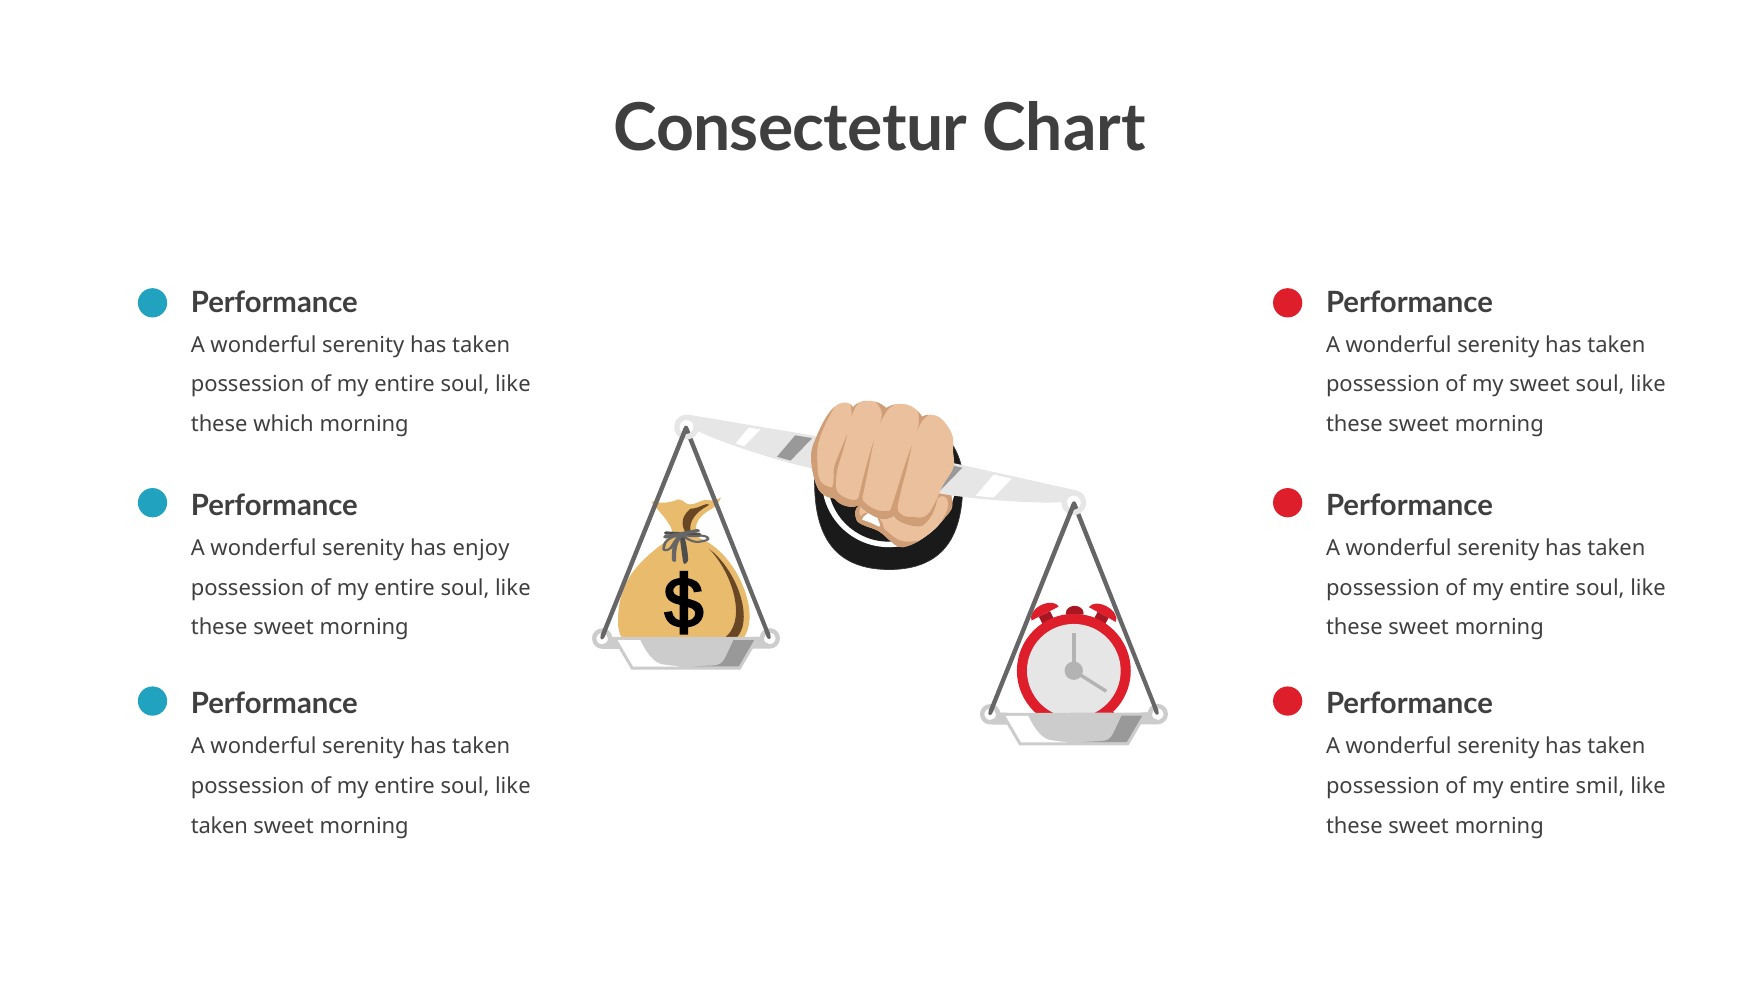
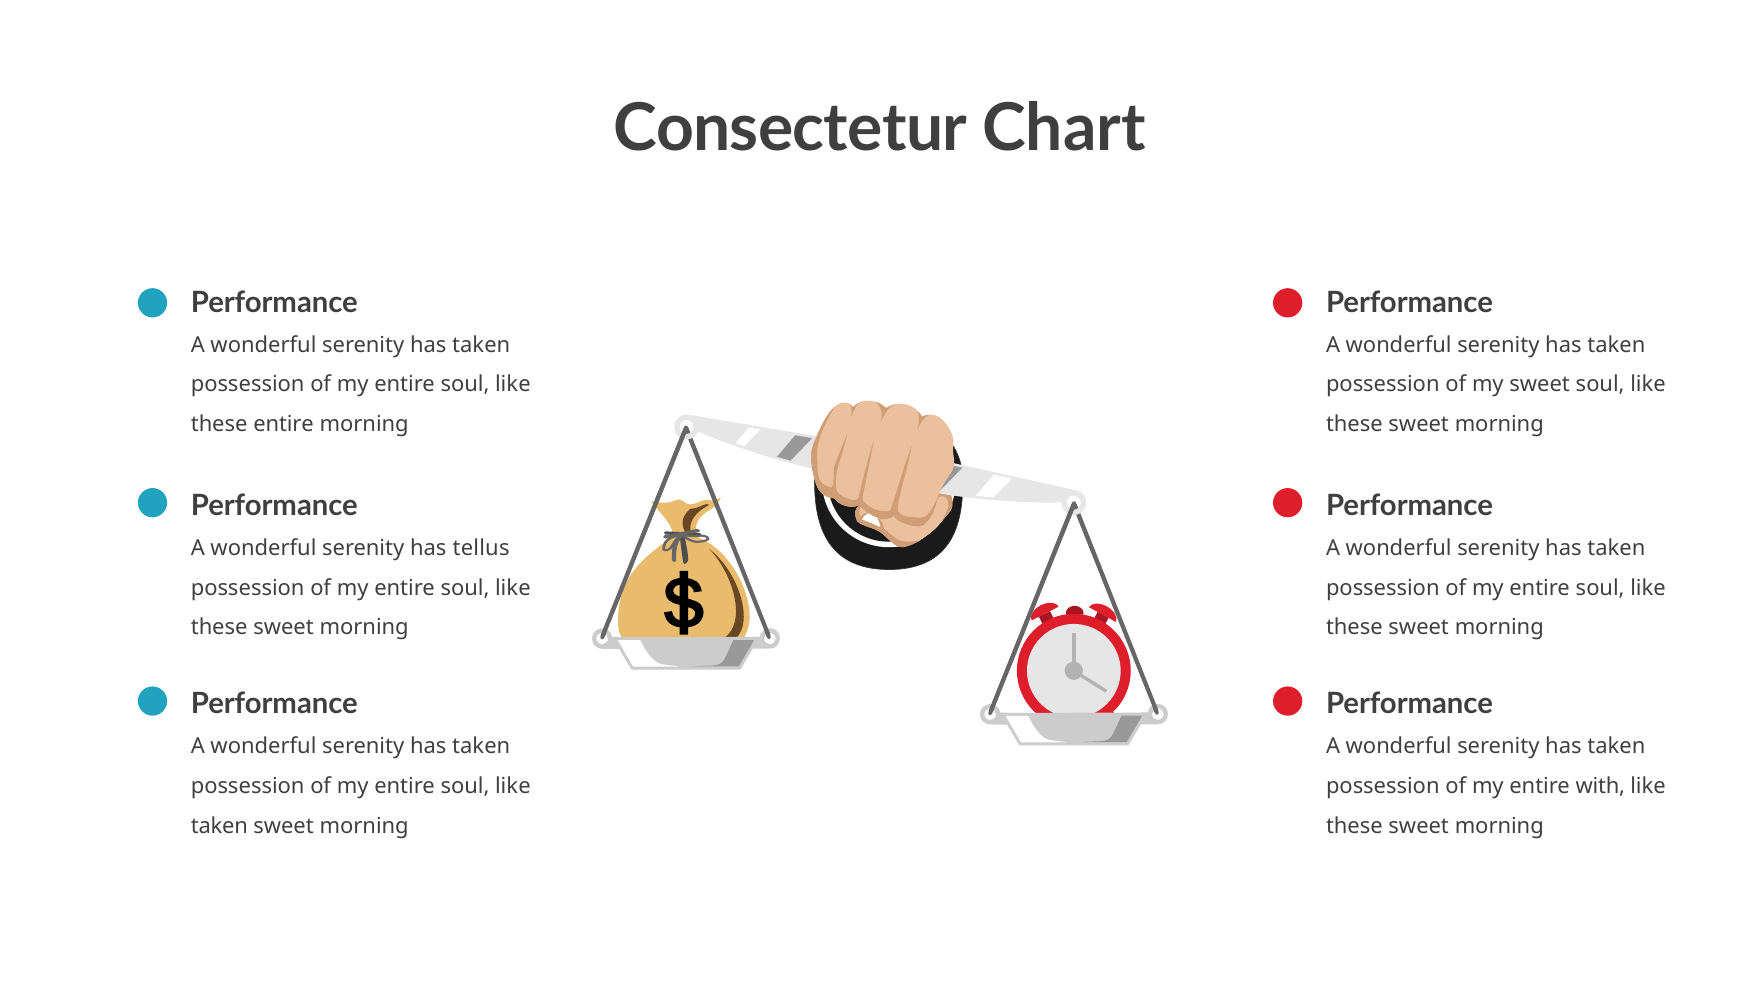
these which: which -> entire
enjoy: enjoy -> tellus
smil: smil -> with
